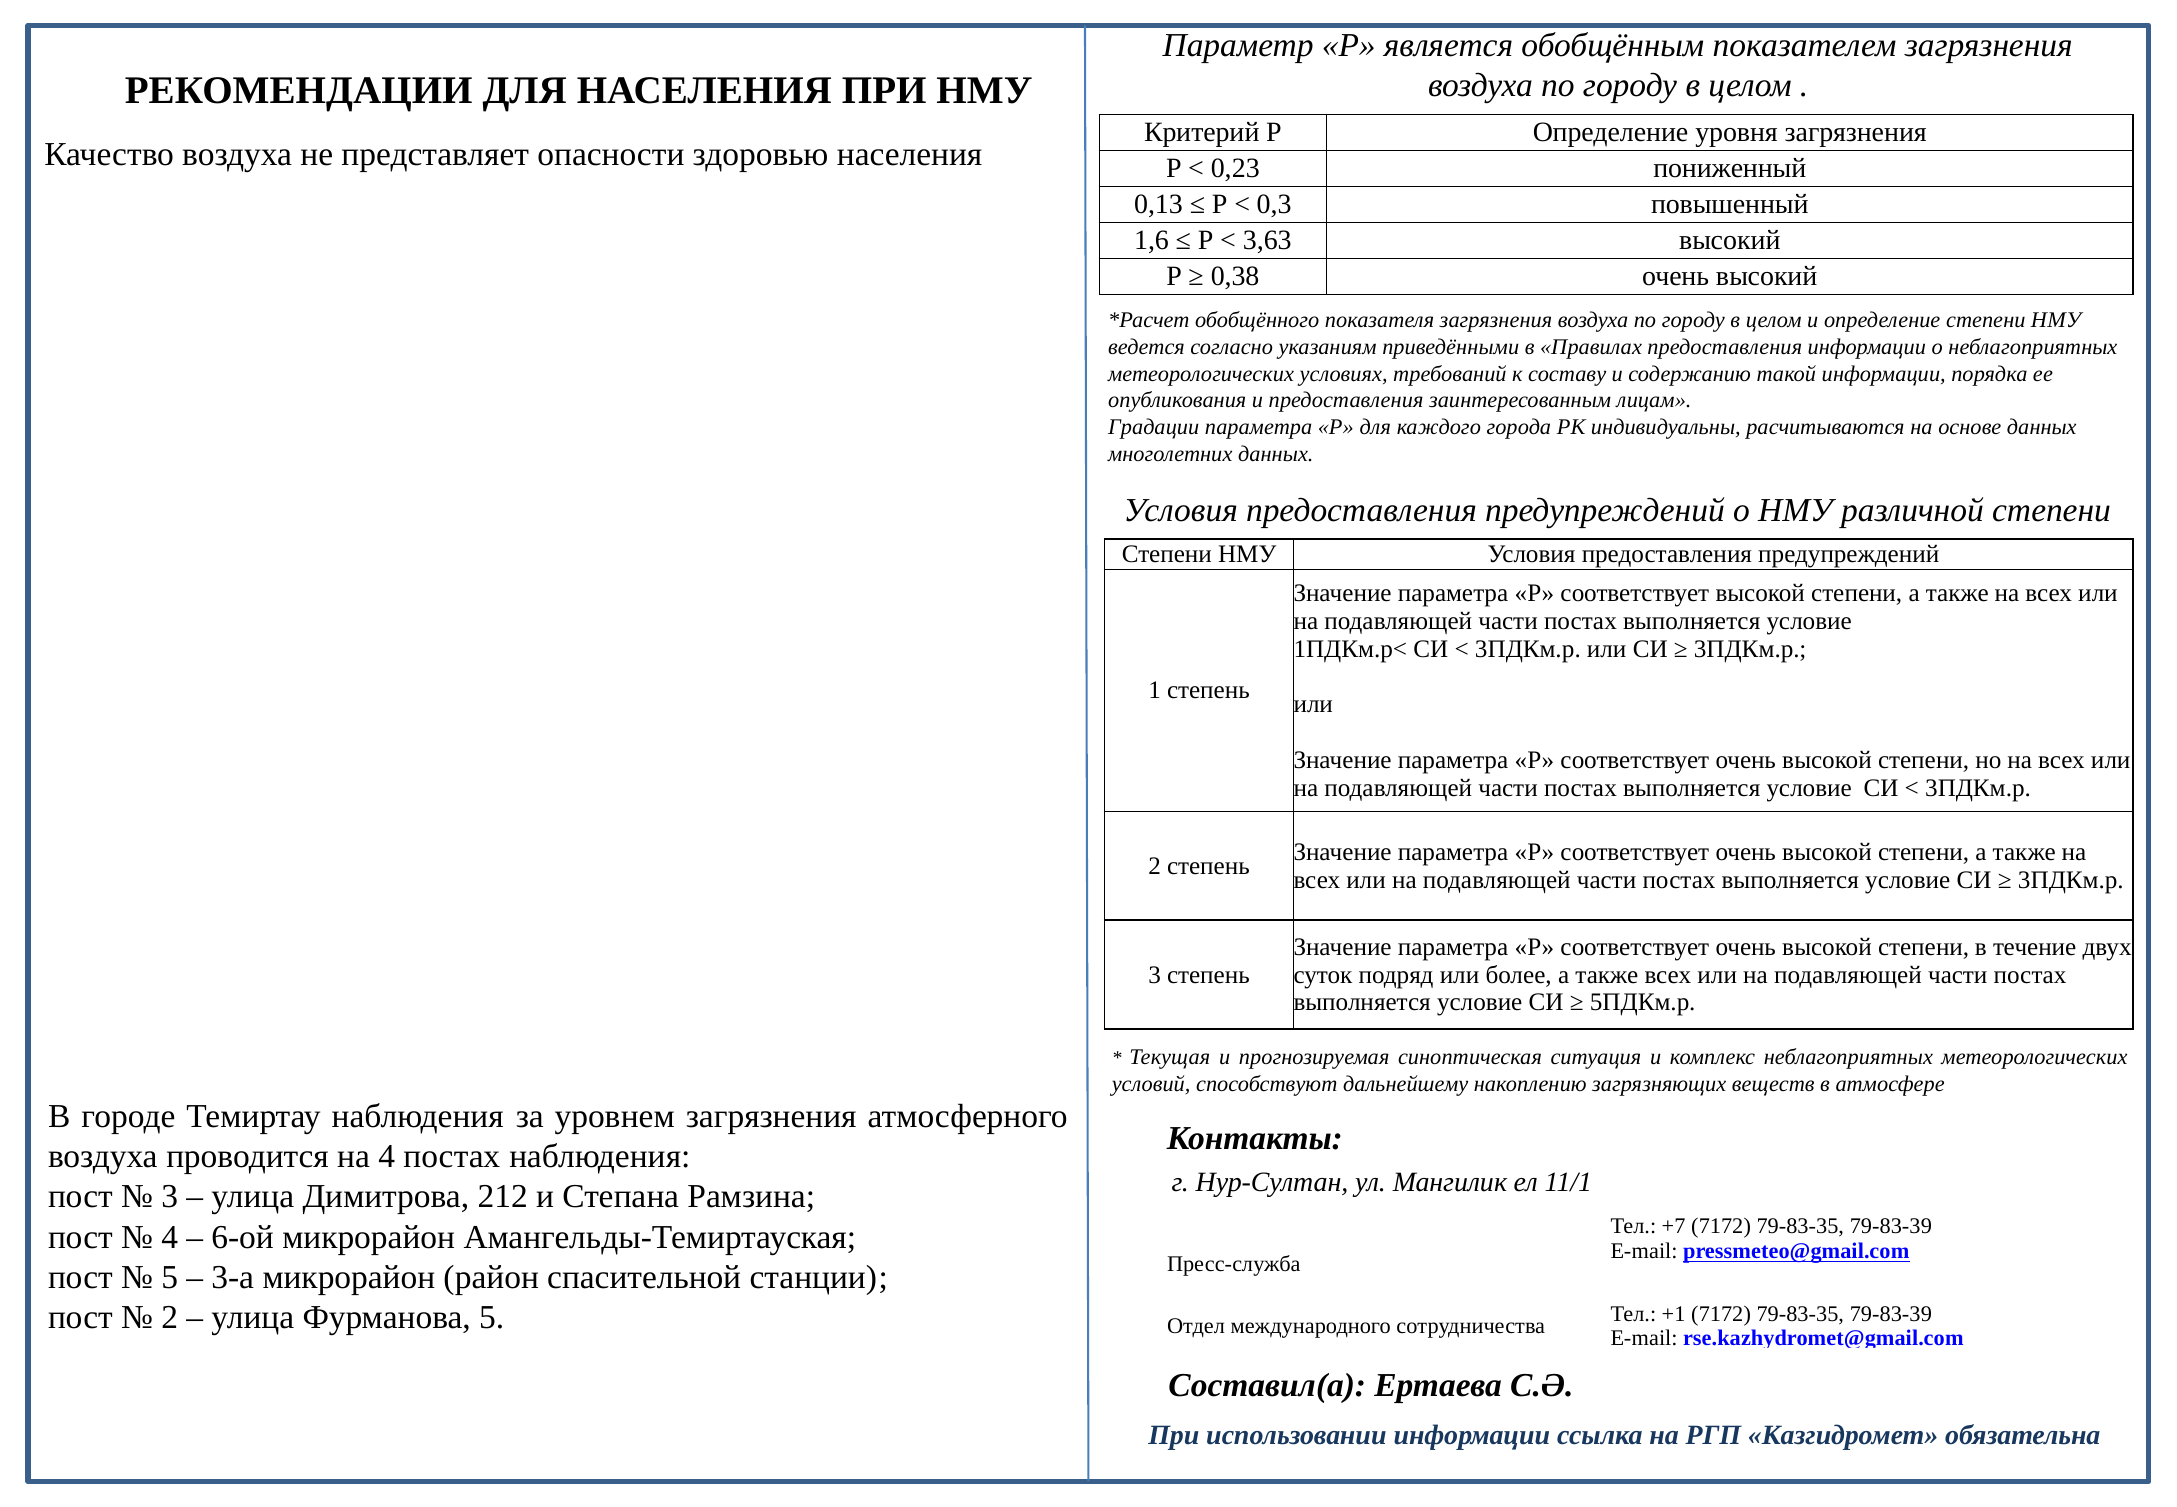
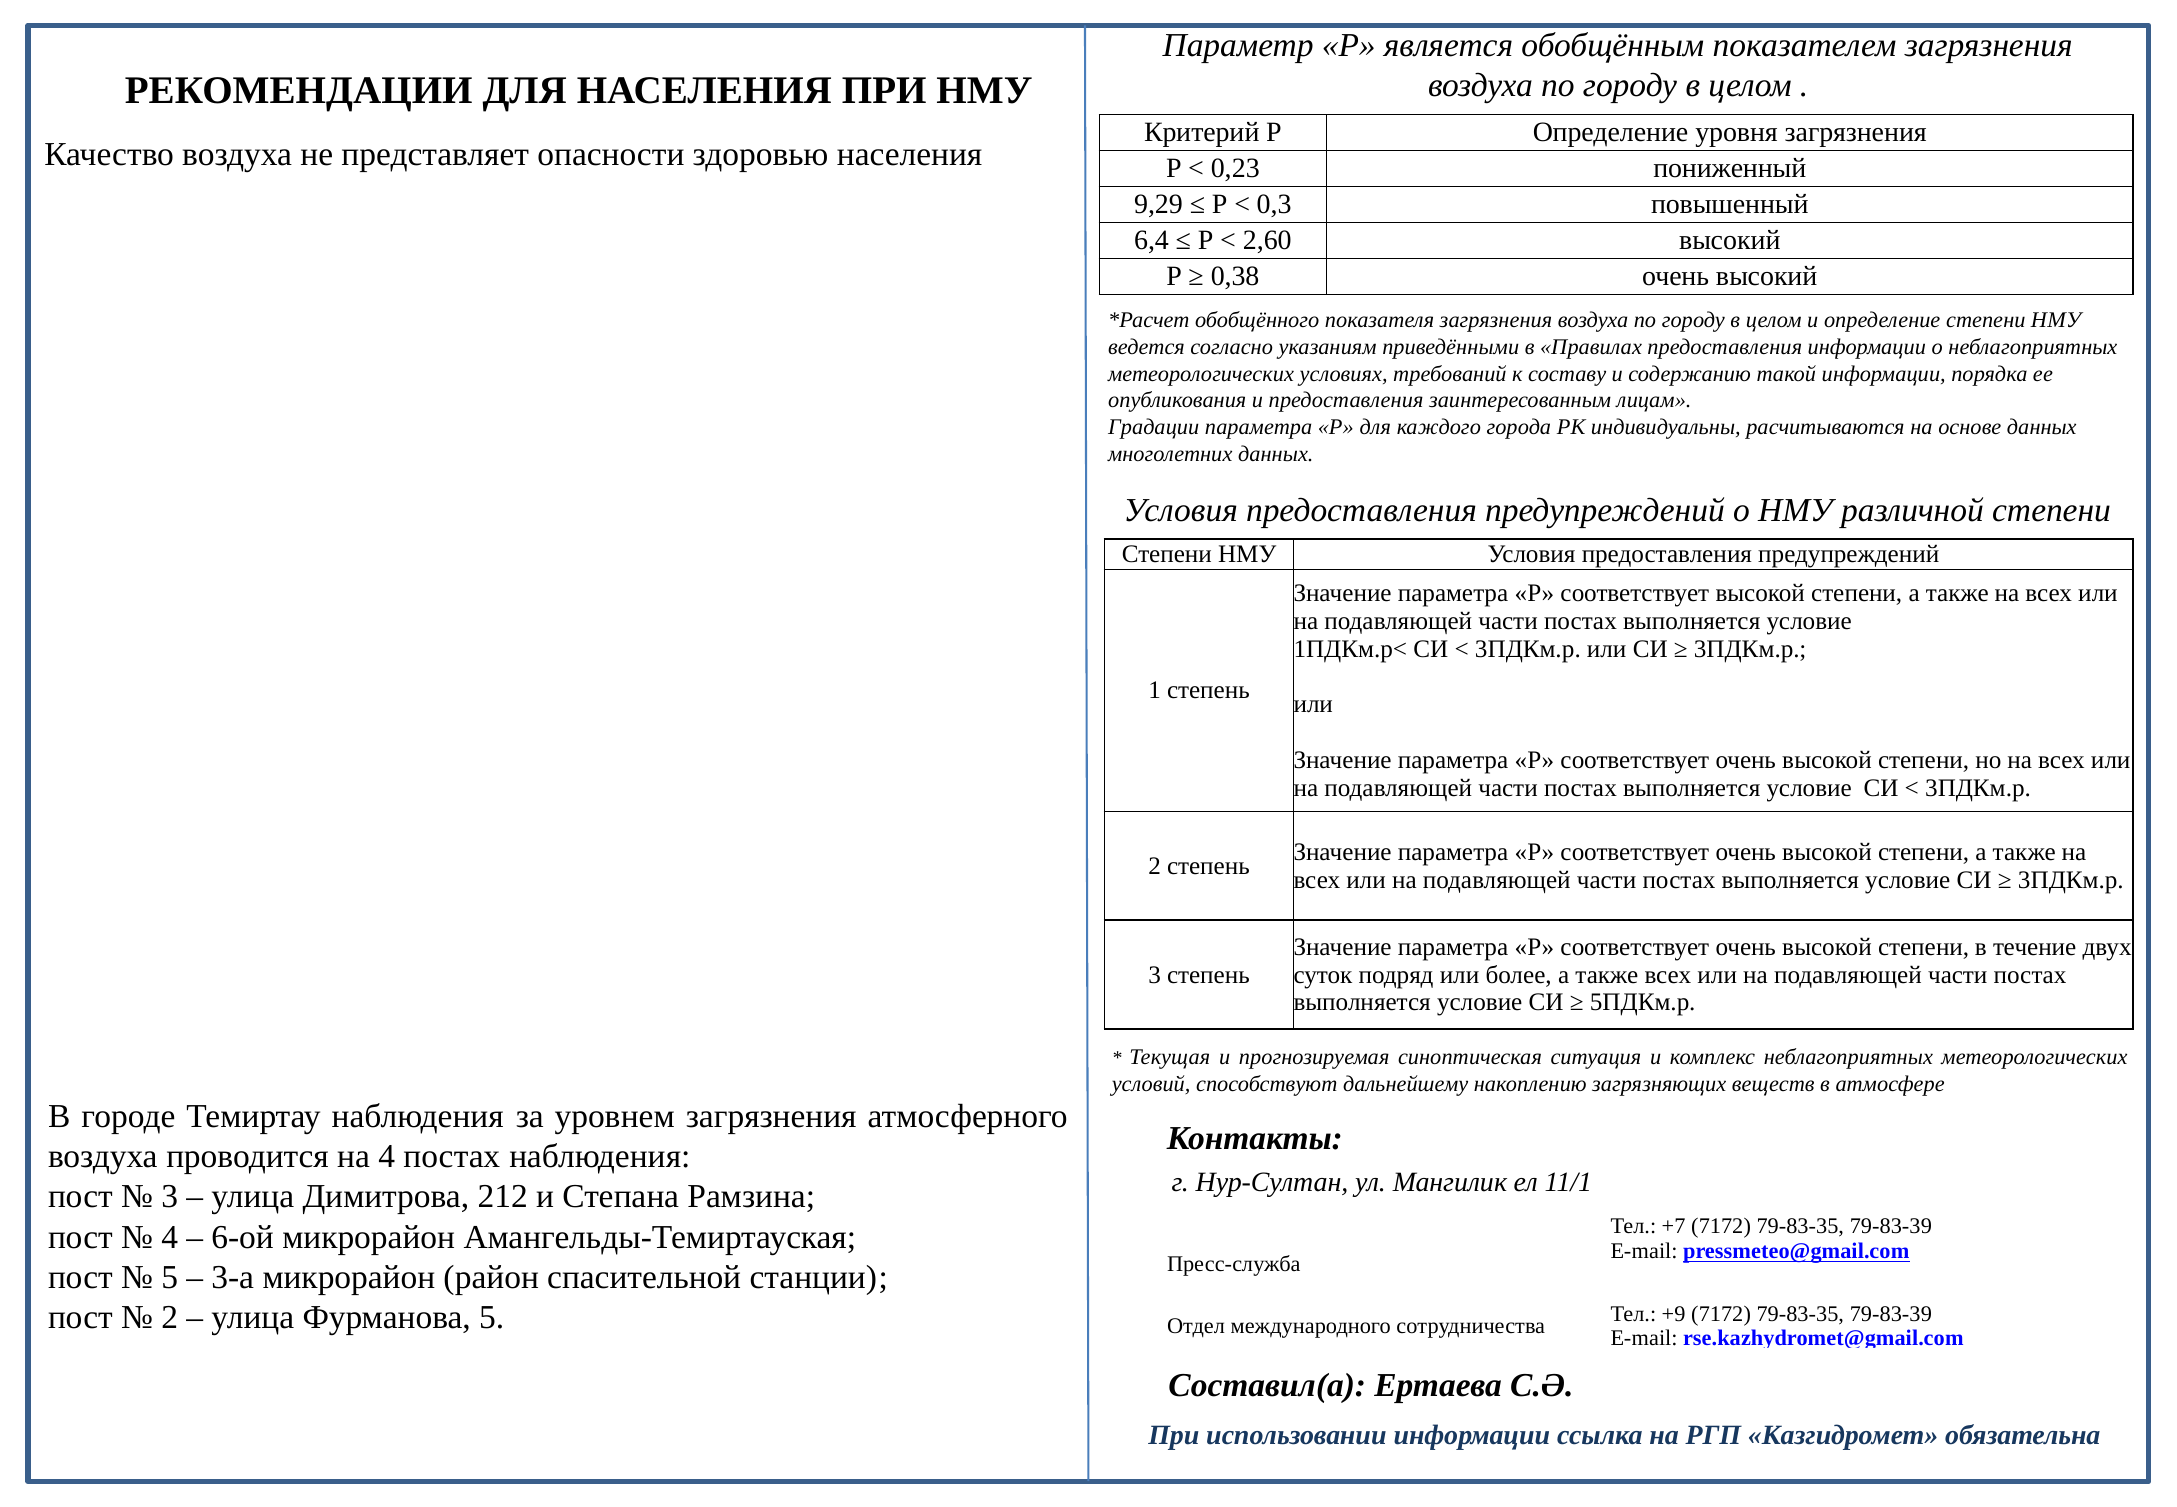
0,13: 0,13 -> 9,29
1,6: 1,6 -> 6,4
3,63: 3,63 -> 2,60
+1: +1 -> +9
